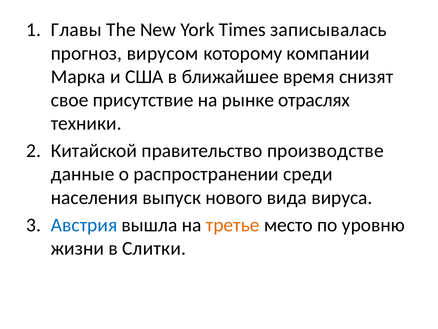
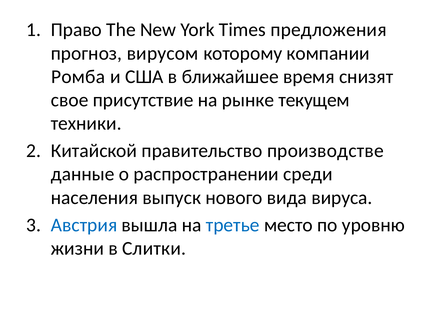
Главы: Главы -> Право
записывалась: записывалась -> предложения
Марка: Марка -> Ромба
отраслях: отраслях -> текущем
третье colour: orange -> blue
